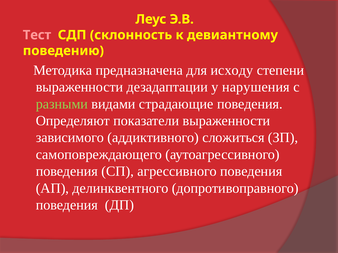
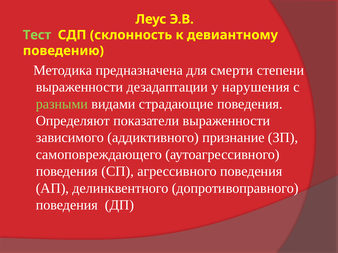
Тест colour: pink -> light green
исходу: исходу -> смерти
сложиться: сложиться -> признание
